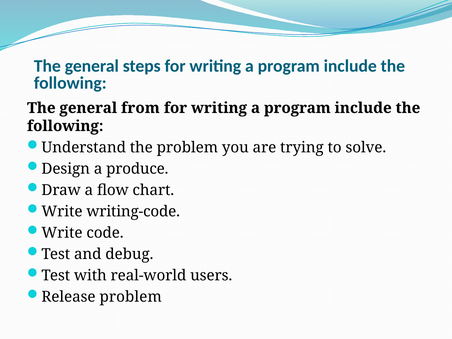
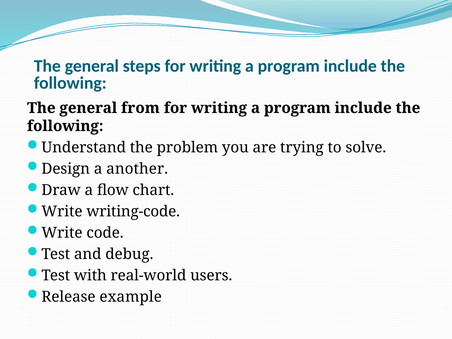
produce: produce -> another
Release problem: problem -> example
